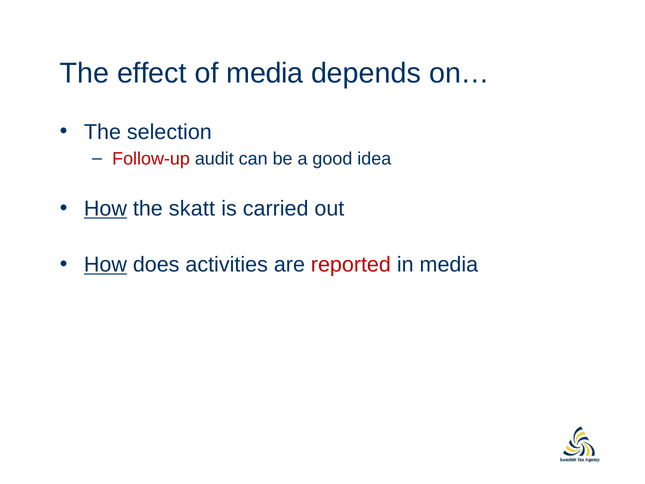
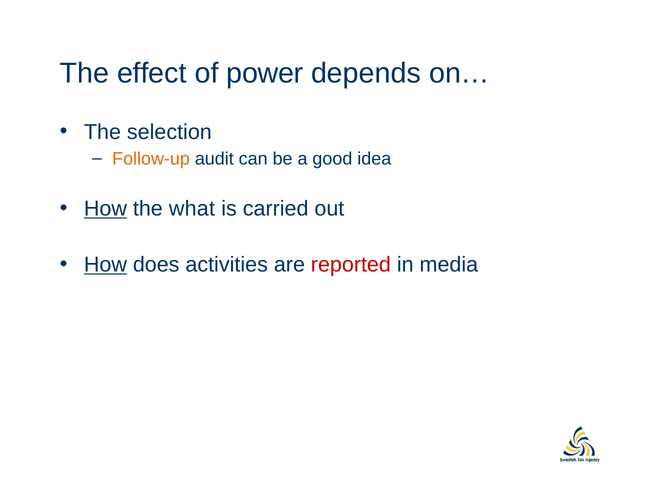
of media: media -> power
Follow-up colour: red -> orange
skatt: skatt -> what
